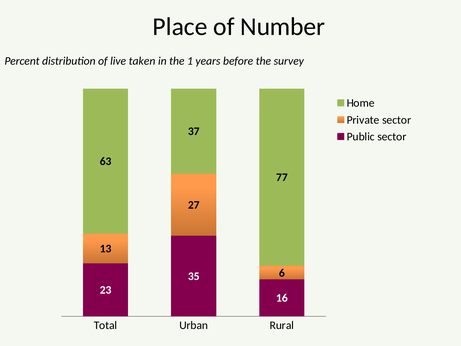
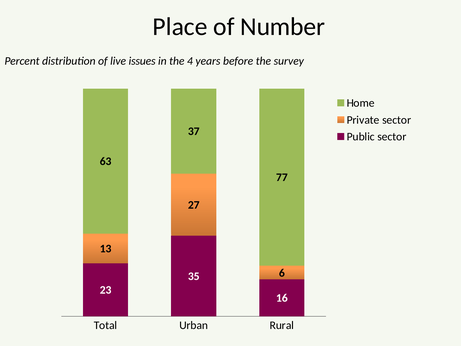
taken: taken -> issues
1: 1 -> 4
